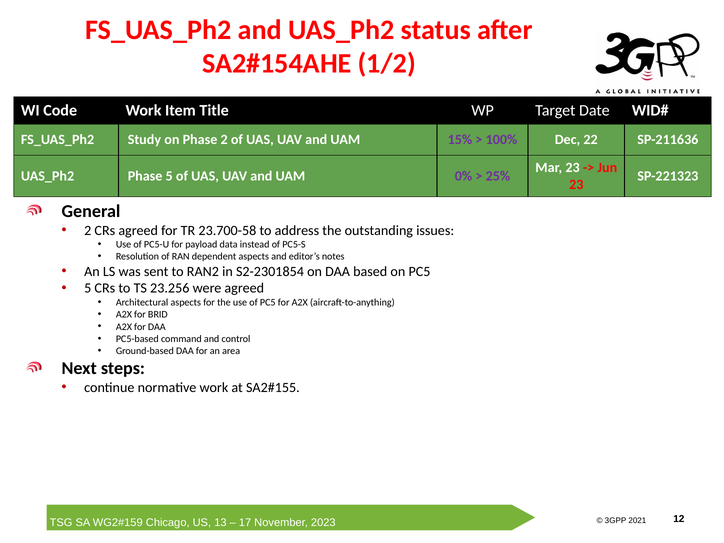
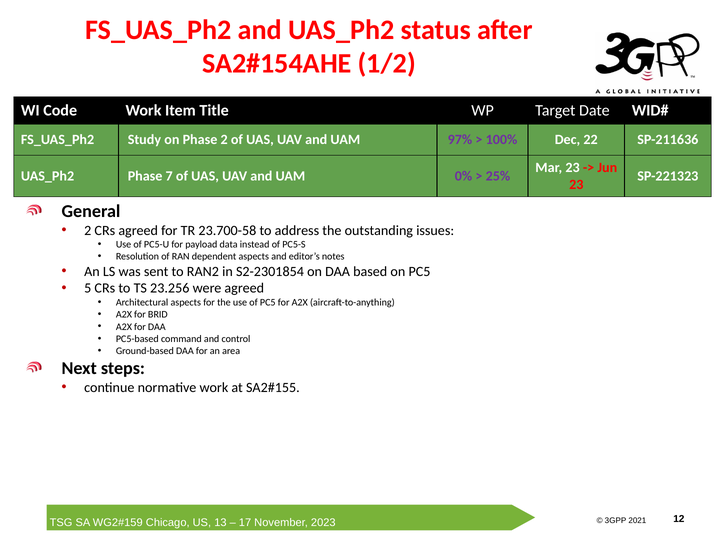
15%: 15% -> 97%
Phase 5: 5 -> 7
